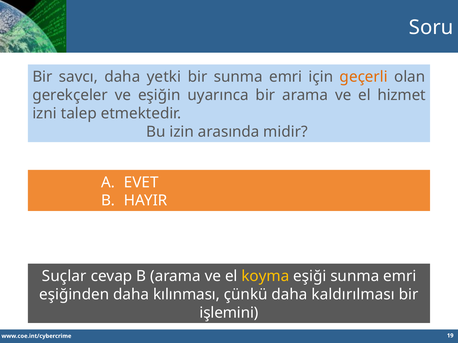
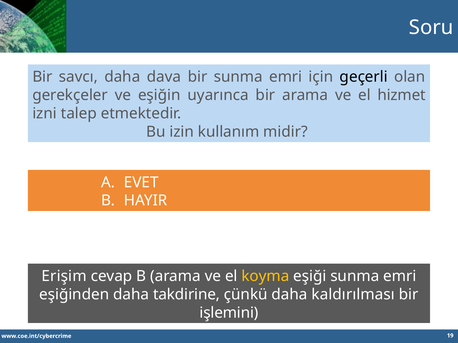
yetki: yetki -> dava
geçerli colour: orange -> black
arasında: arasında -> kullanım
Suçlar: Suçlar -> Erişim
kılınması: kılınması -> takdirine
